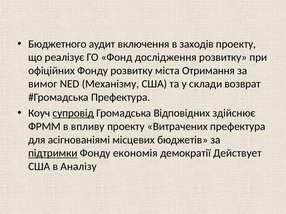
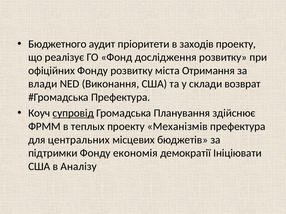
включення: включення -> пріоритети
вимог: вимог -> влади
Механізму: Механізму -> Виконання
Відповідних: Відповідних -> Планування
впливу: впливу -> теплых
Витрачених: Витрачених -> Механізмів
асігнованіямі: асігнованіямі -> центральних
підтримки underline: present -> none
Действует: Действует -> Ініціювати
